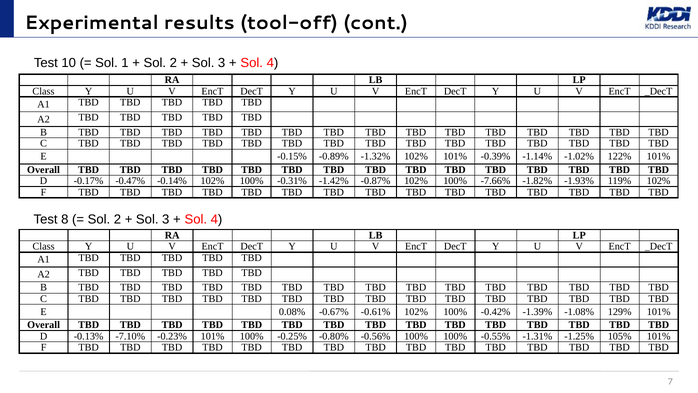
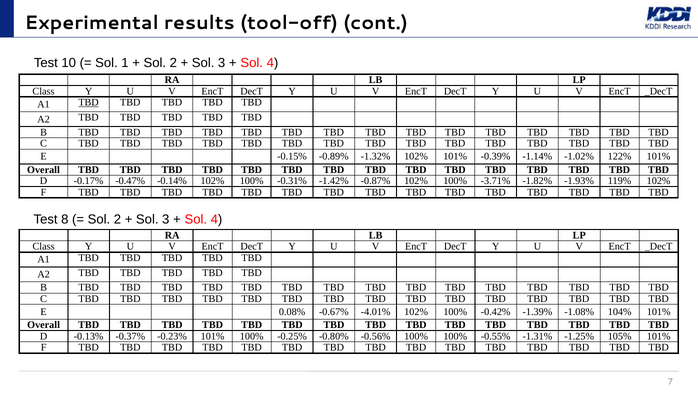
TBD at (89, 102) underline: none -> present
-7.66%: -7.66% -> -3.71%
-0.61%: -0.61% -> -4.01%
129%: 129% -> 104%
-7.10%: -7.10% -> -0.37%
